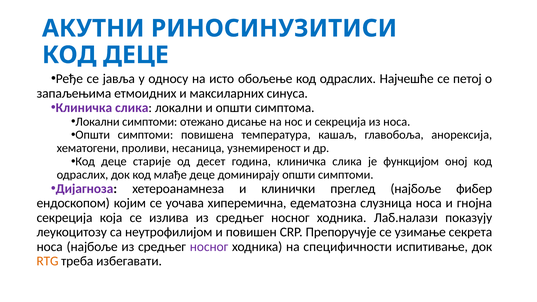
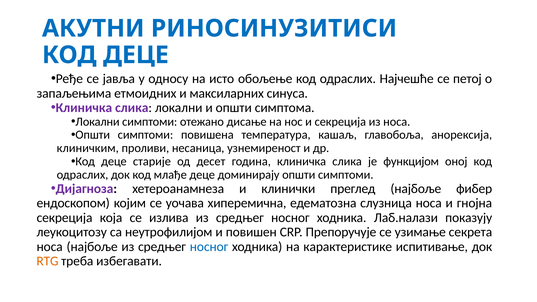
хематогени: хематогени -> клиничким
носног at (209, 247) colour: purple -> blue
специфичности: специфичности -> карактеристике
